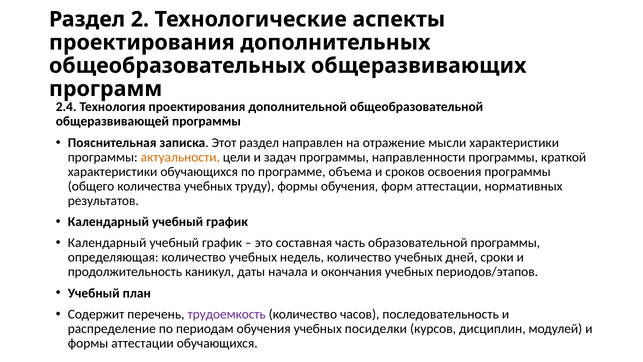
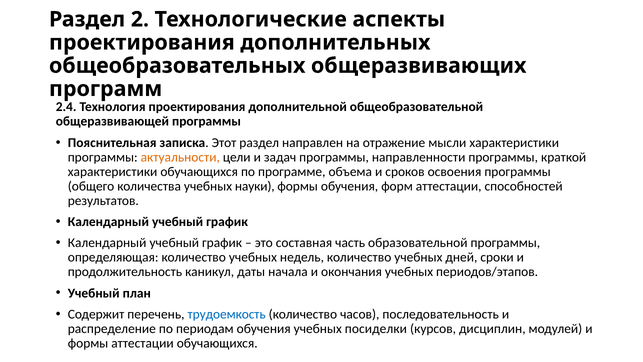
труду: труду -> науки
нормативных: нормативных -> способностей
трудоемкость colour: purple -> blue
